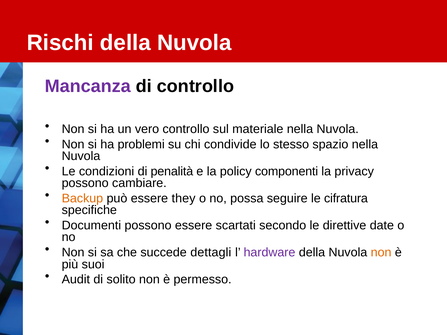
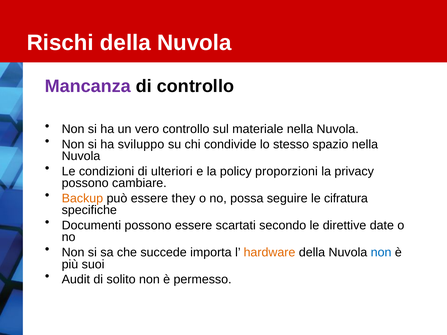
problemi: problemi -> sviluppo
penalità: penalità -> ulteriori
componenti: componenti -> proporzioni
dettagli: dettagli -> importa
hardware colour: purple -> orange
non at (381, 253) colour: orange -> blue
